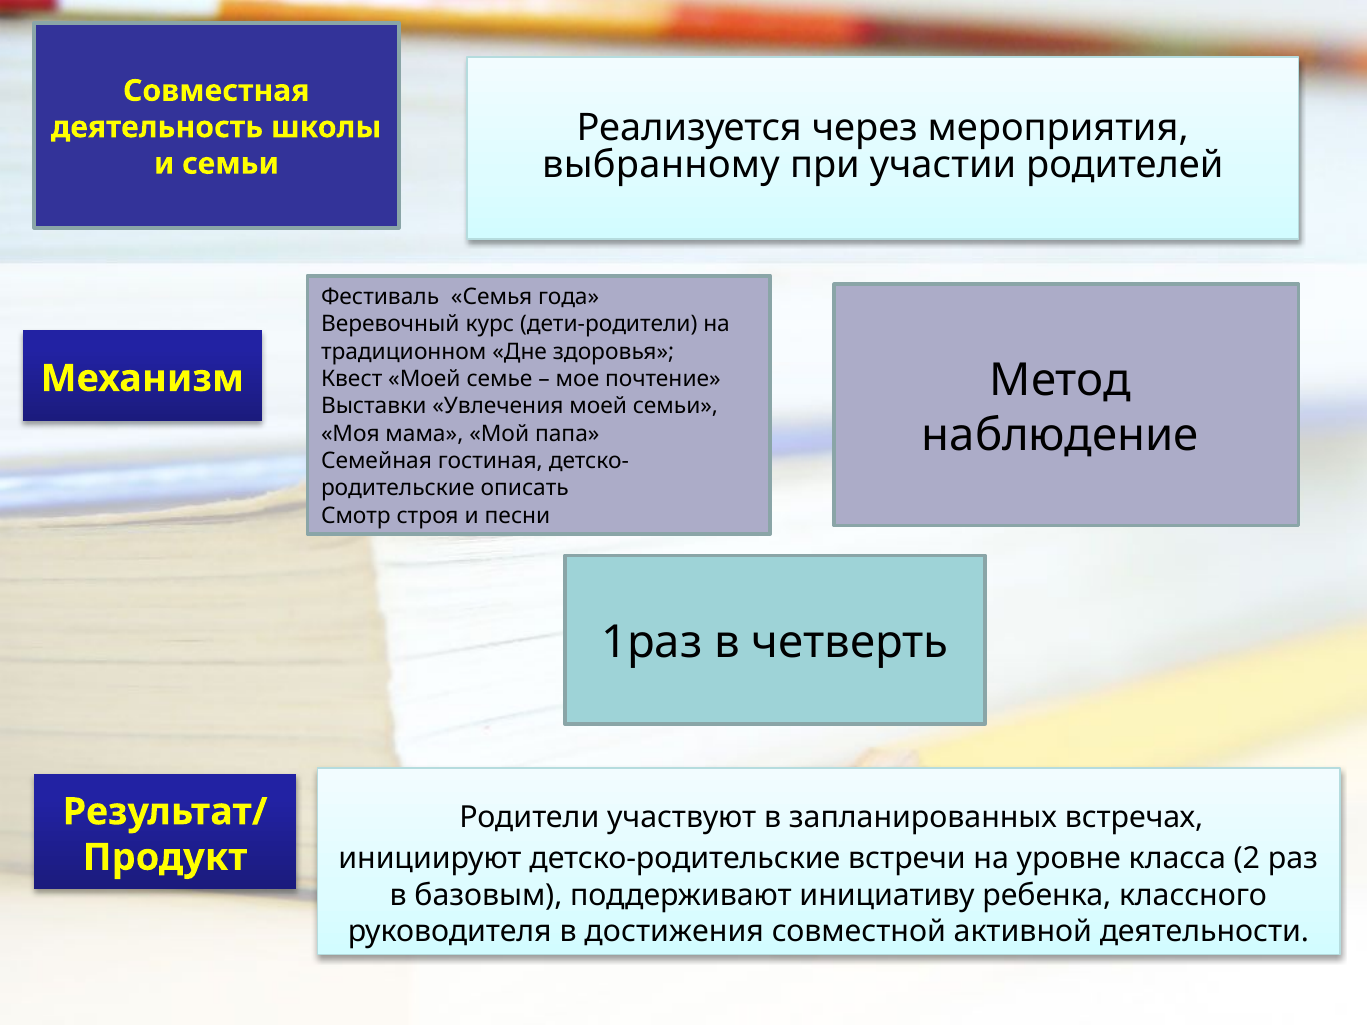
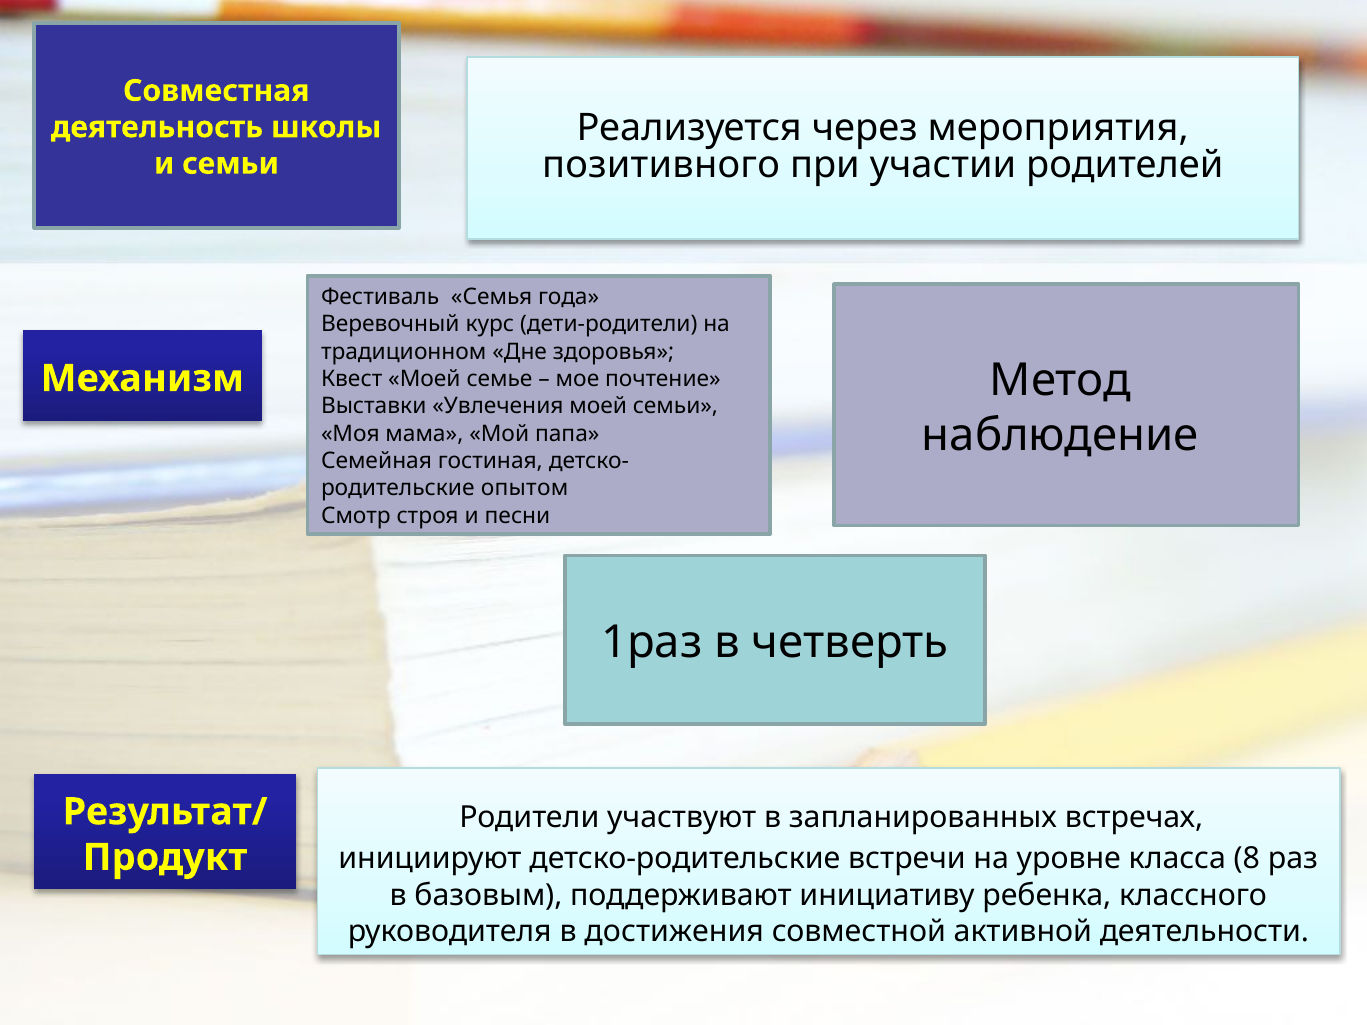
выбранному: выбранному -> позитивного
описать: описать -> опытом
2: 2 -> 8
